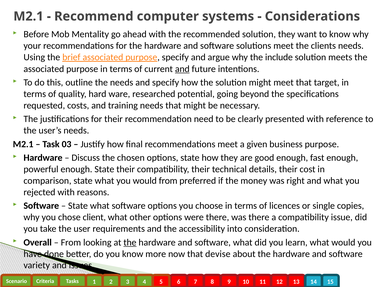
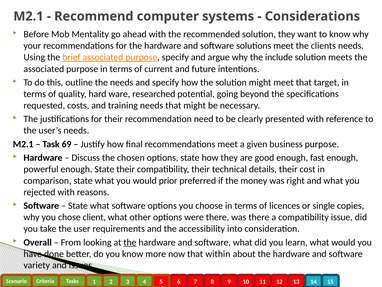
and at (182, 69) underline: present -> none
03: 03 -> 69
would from: from -> prior
devise: devise -> within
